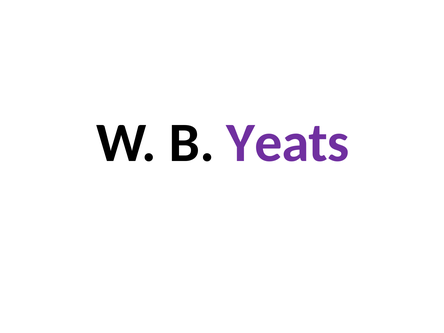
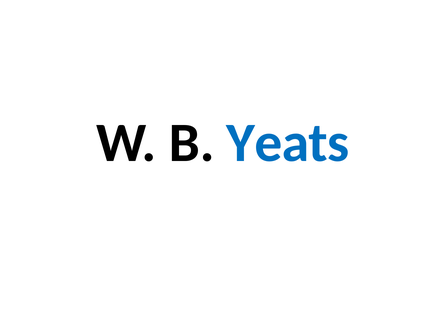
Yeats colour: purple -> blue
